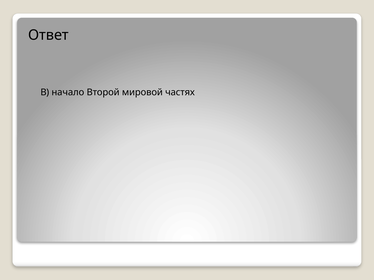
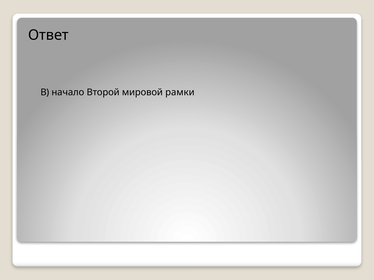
частях: частях -> рамки
